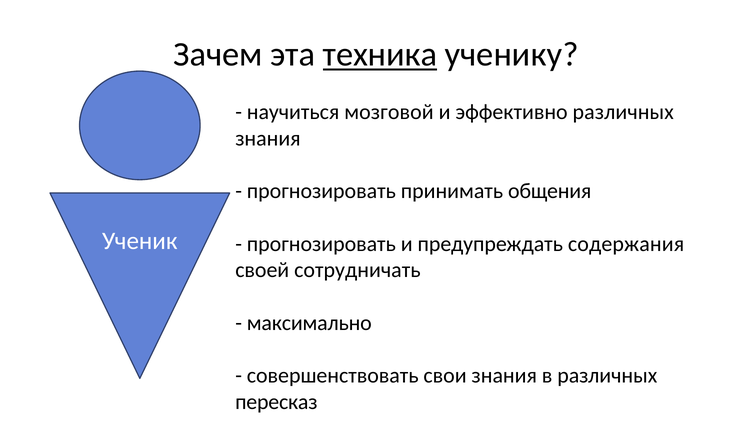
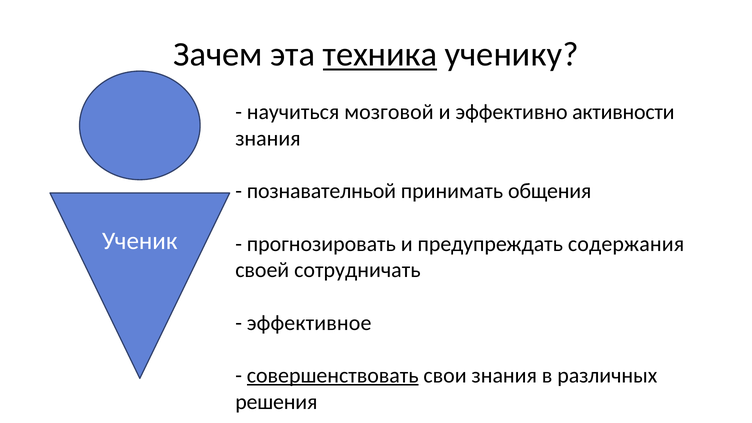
эффективно различных: различных -> активности
прогнозировать at (321, 191): прогнозировать -> познавателньой
максимально: максимально -> эффективное
совершенствовать underline: none -> present
пересказ: пересказ -> решения
